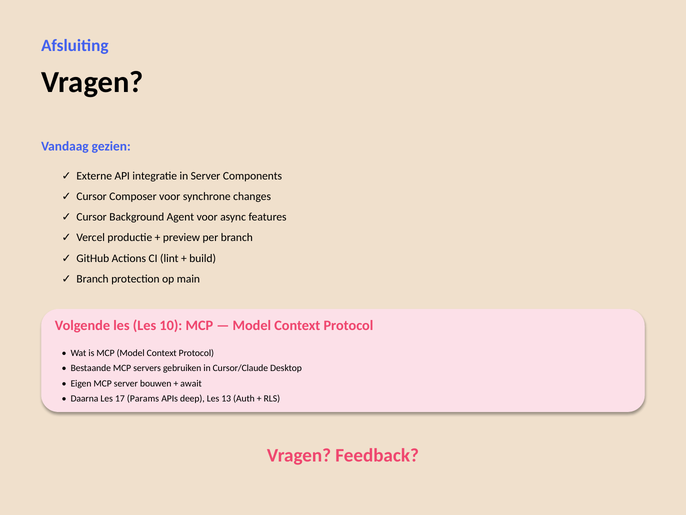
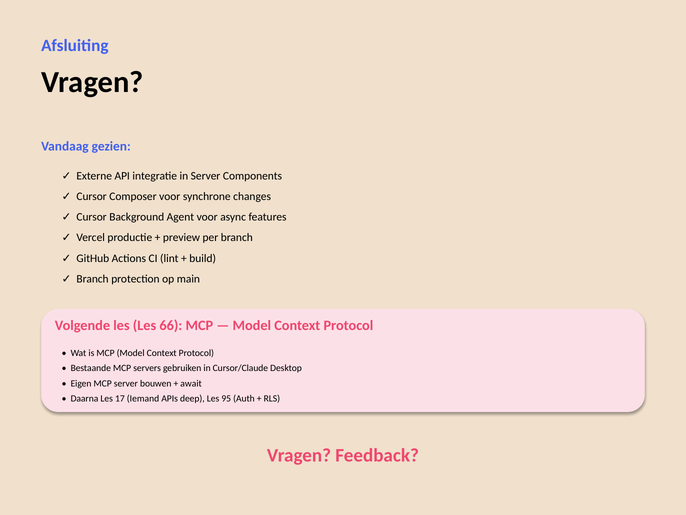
10: 10 -> 66
Params: Params -> Iemand
13: 13 -> 95
